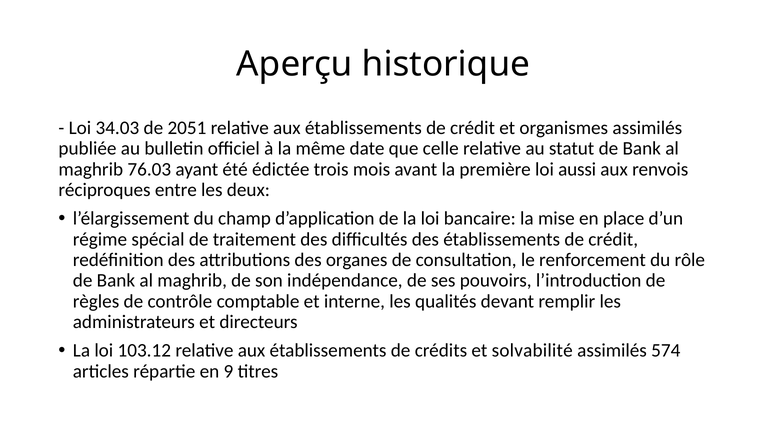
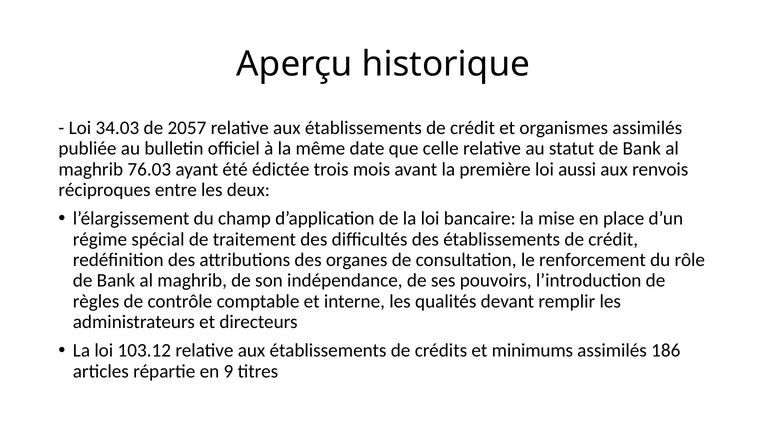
2051: 2051 -> 2057
solvabilité: solvabilité -> minimums
574: 574 -> 186
